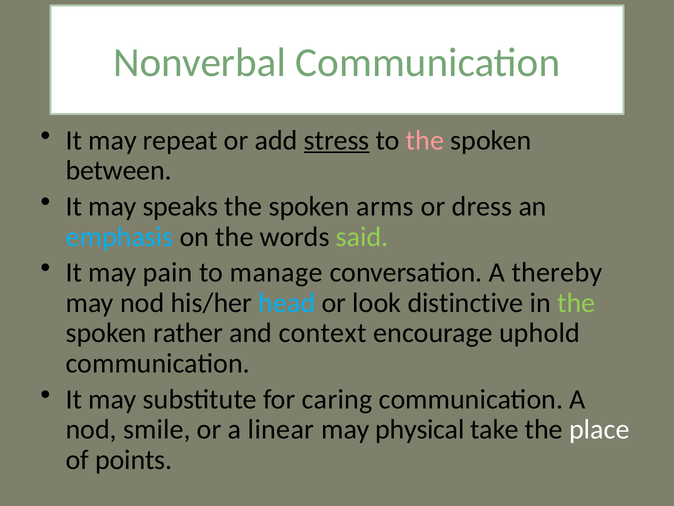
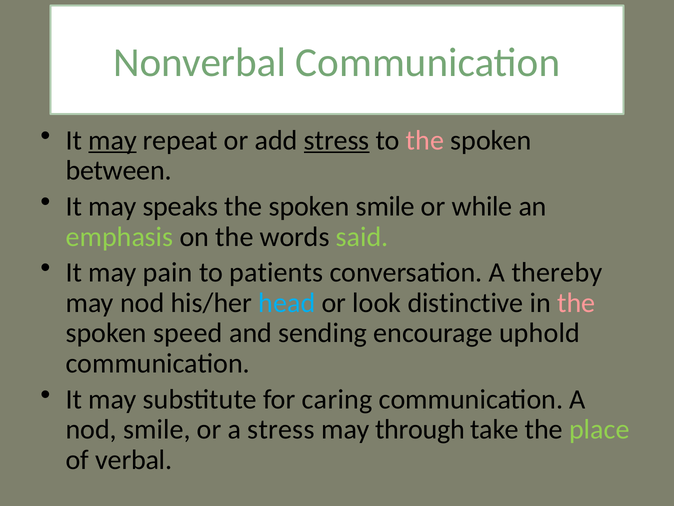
may at (113, 140) underline: none -> present
spoken arms: arms -> smile
dress: dress -> while
emphasis colour: light blue -> light green
manage: manage -> patients
the at (576, 303) colour: light green -> pink
rather: rather -> speed
context: context -> sending
a linear: linear -> stress
physical: physical -> through
place colour: white -> light green
points: points -> verbal
